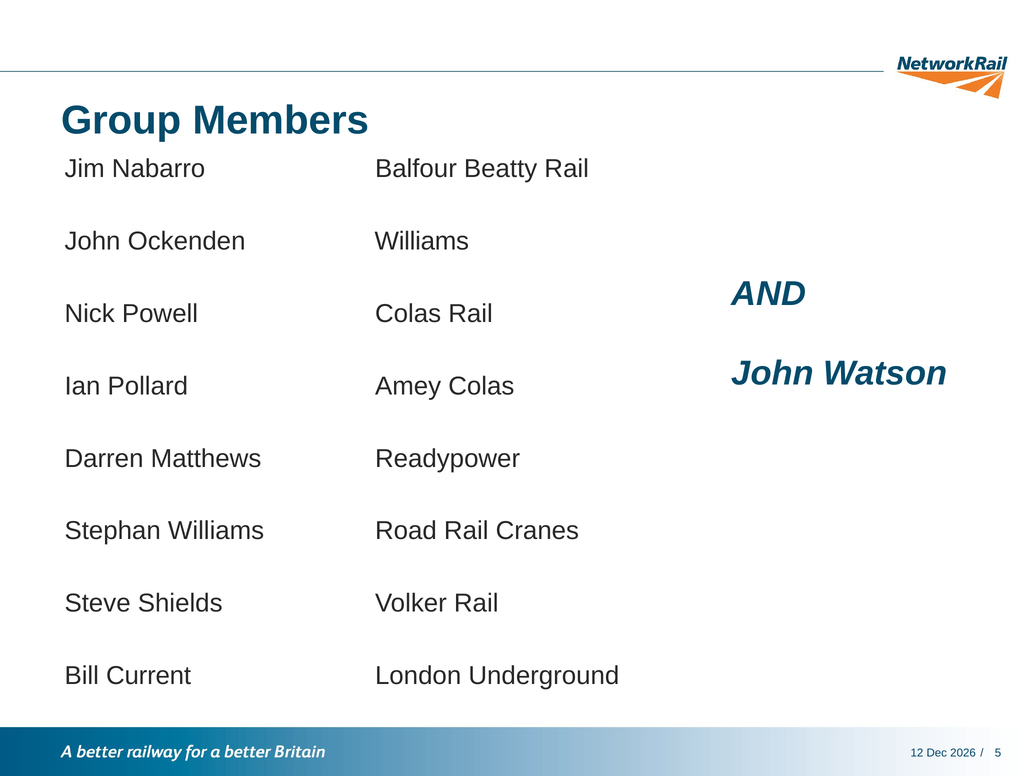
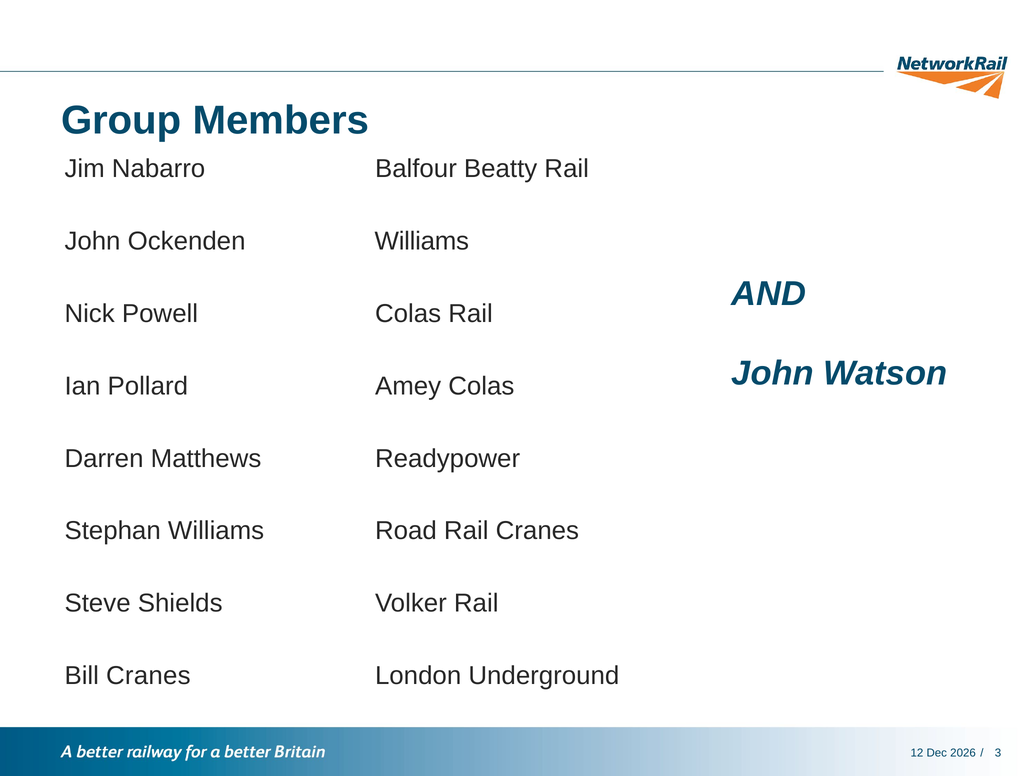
Bill Current: Current -> Cranes
5: 5 -> 3
